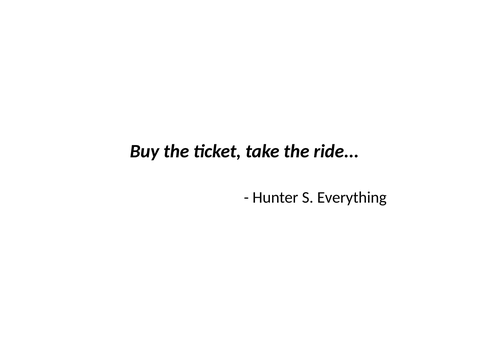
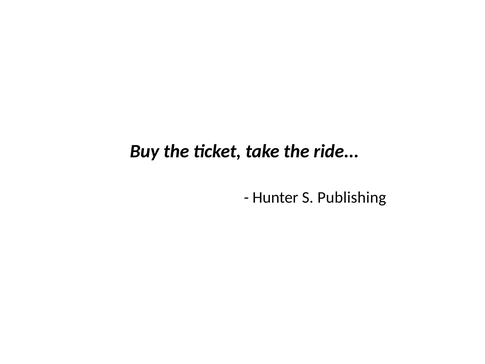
Everything: Everything -> Publishing
